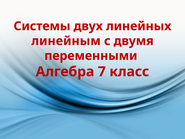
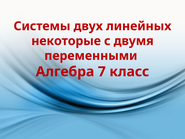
линейным: линейным -> некоторые
